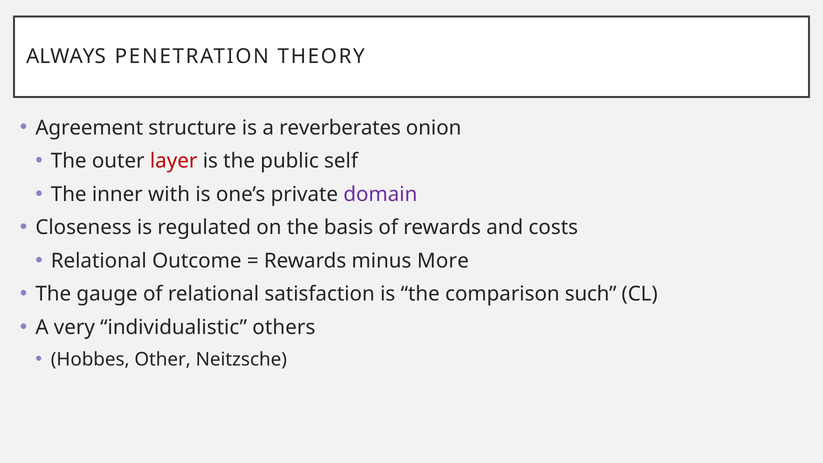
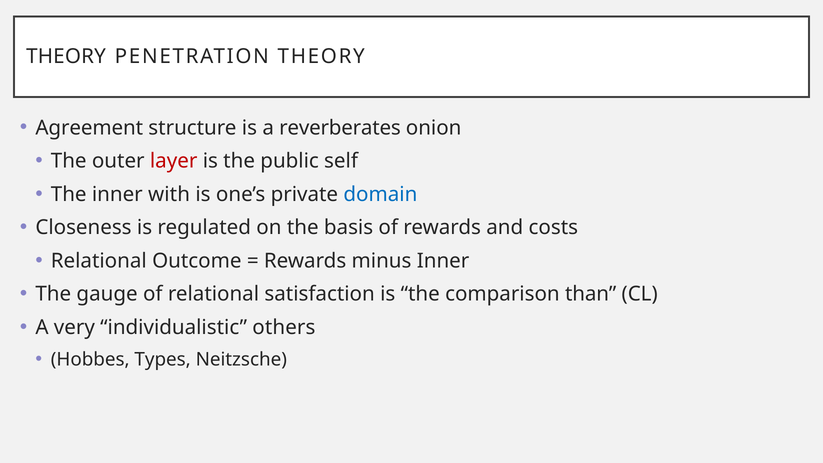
ALWAYS at (66, 57): ALWAYS -> THEORY
domain colour: purple -> blue
minus More: More -> Inner
such: such -> than
Other: Other -> Types
